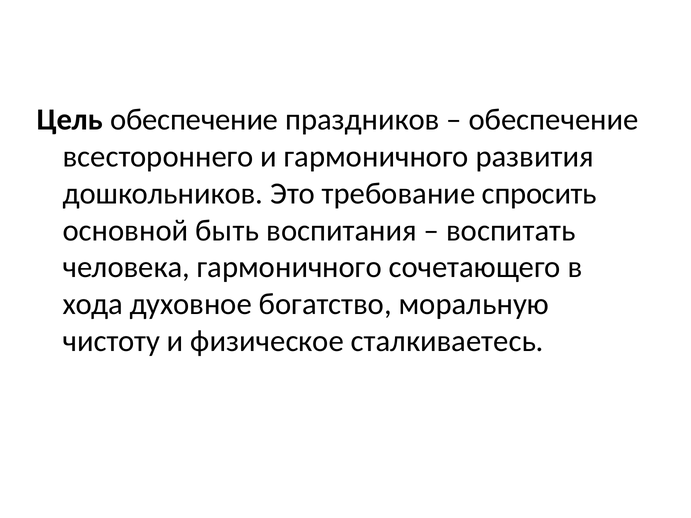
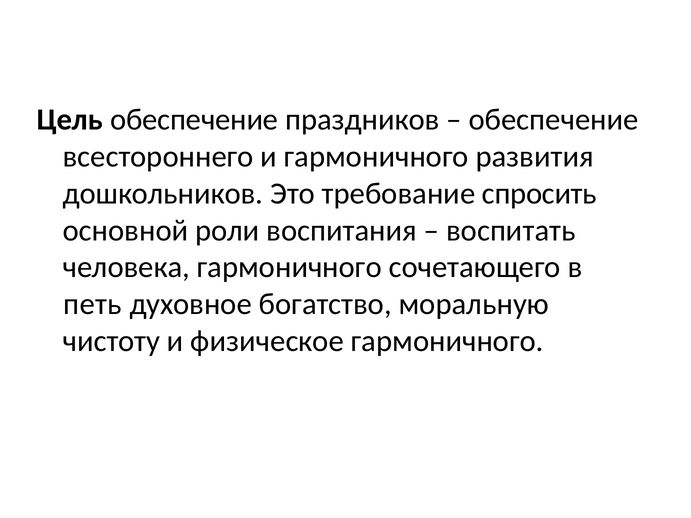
быть: быть -> роли
хода: хода -> петь
физическое сталкиваетесь: сталкиваетесь -> гармоничного
